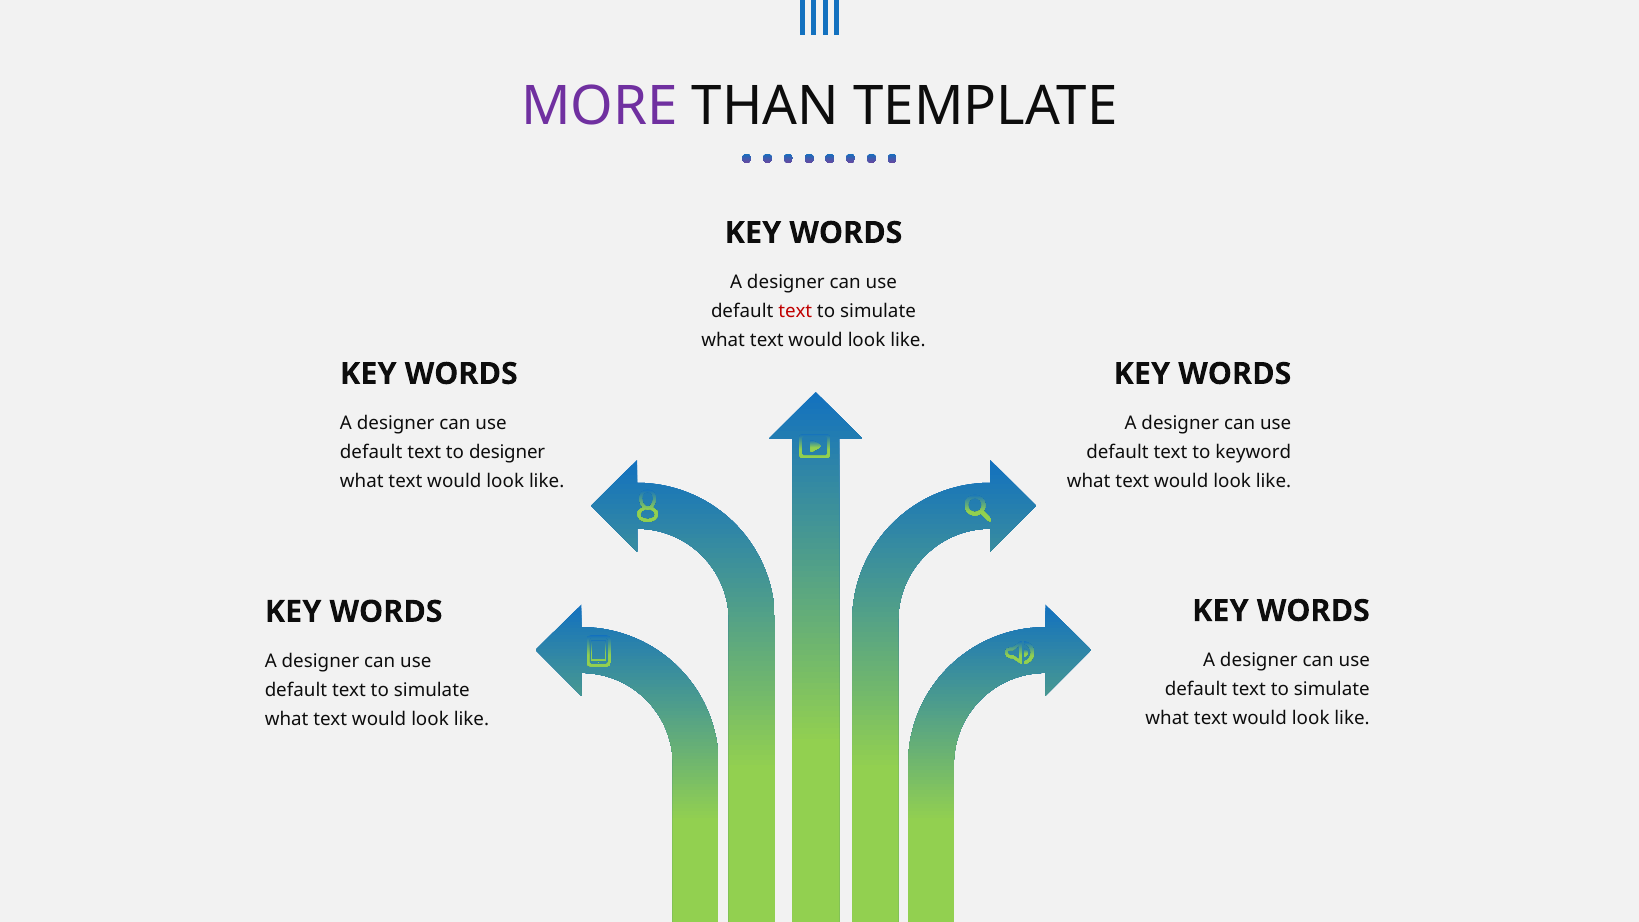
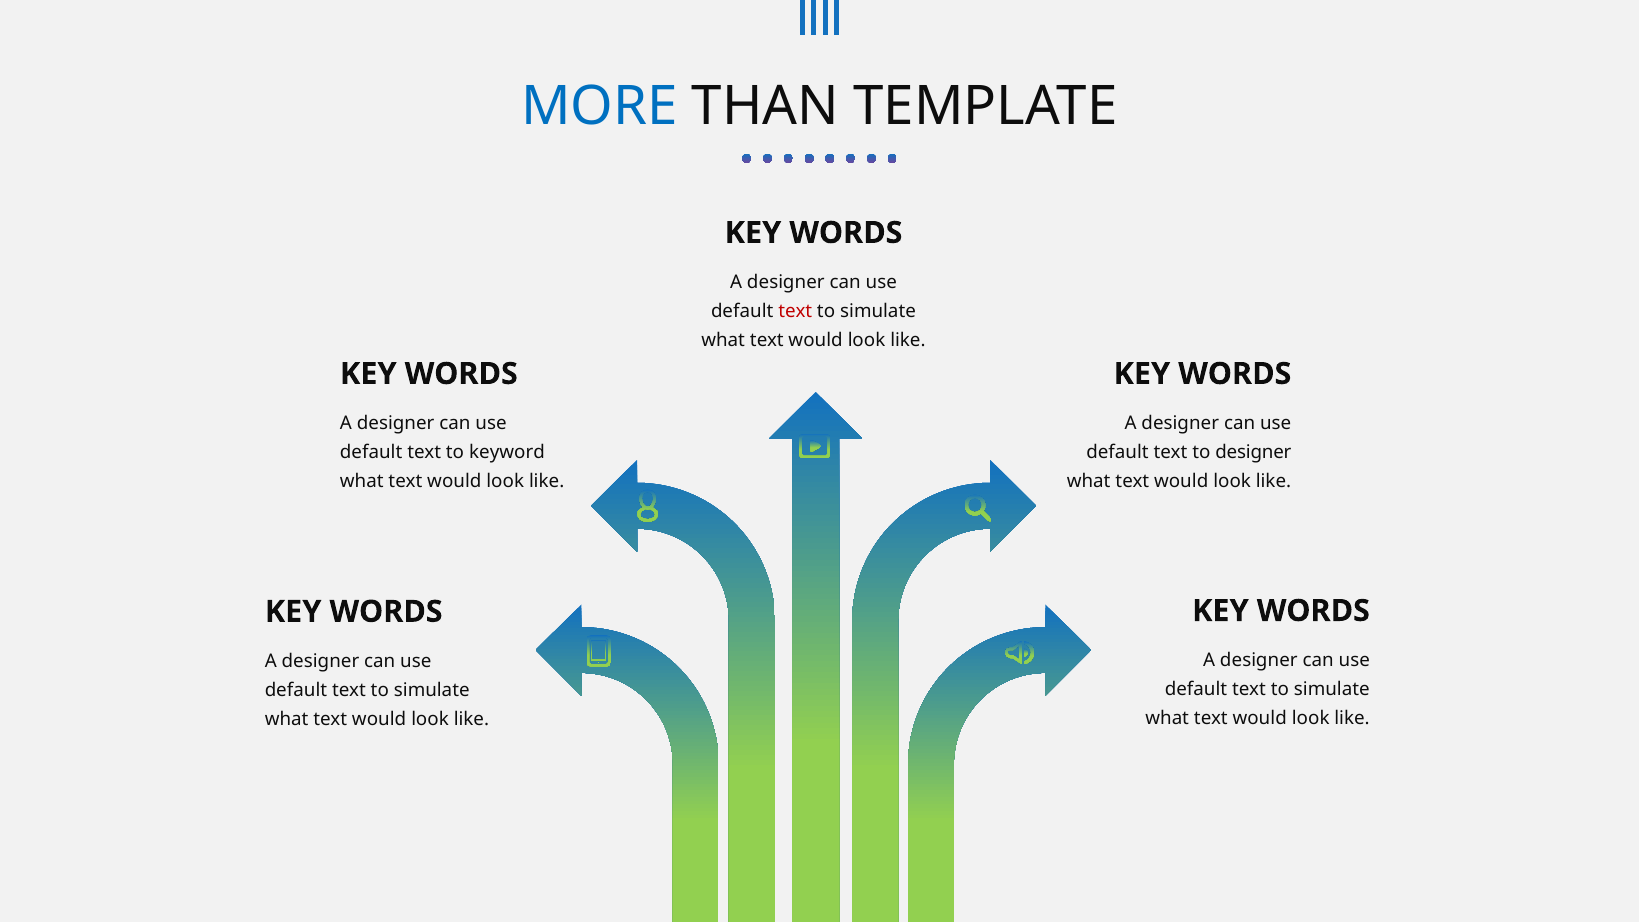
MORE colour: purple -> blue
to designer: designer -> keyword
to keyword: keyword -> designer
